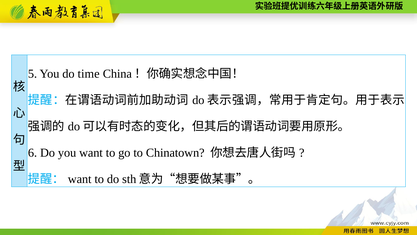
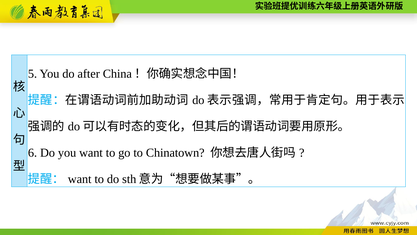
time: time -> after
